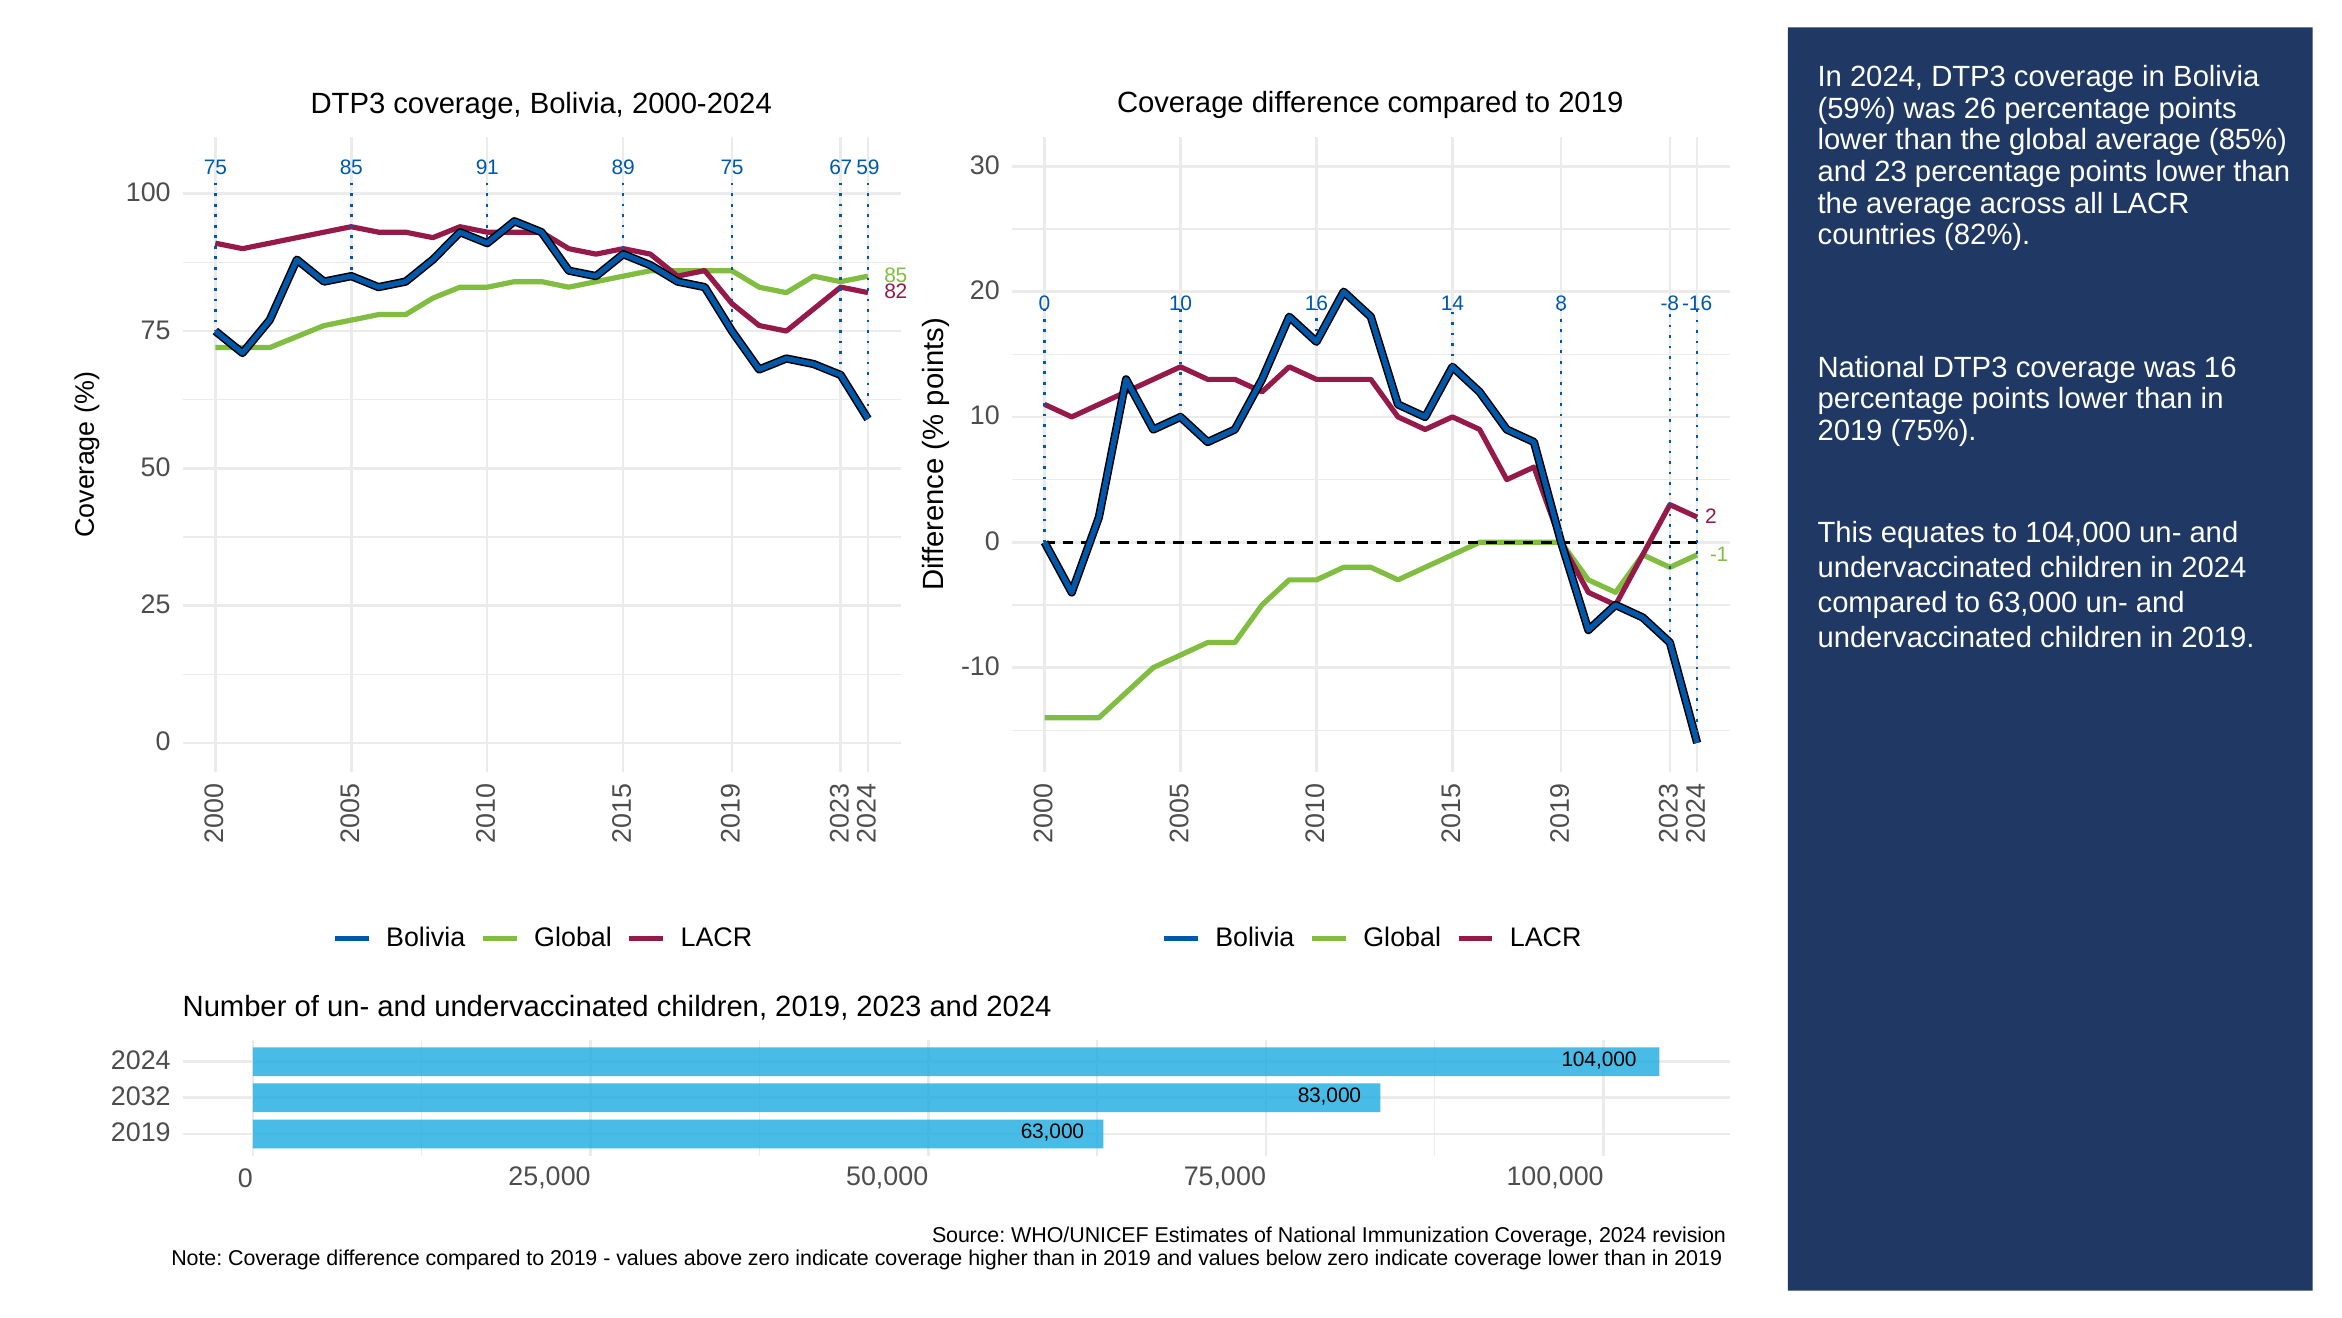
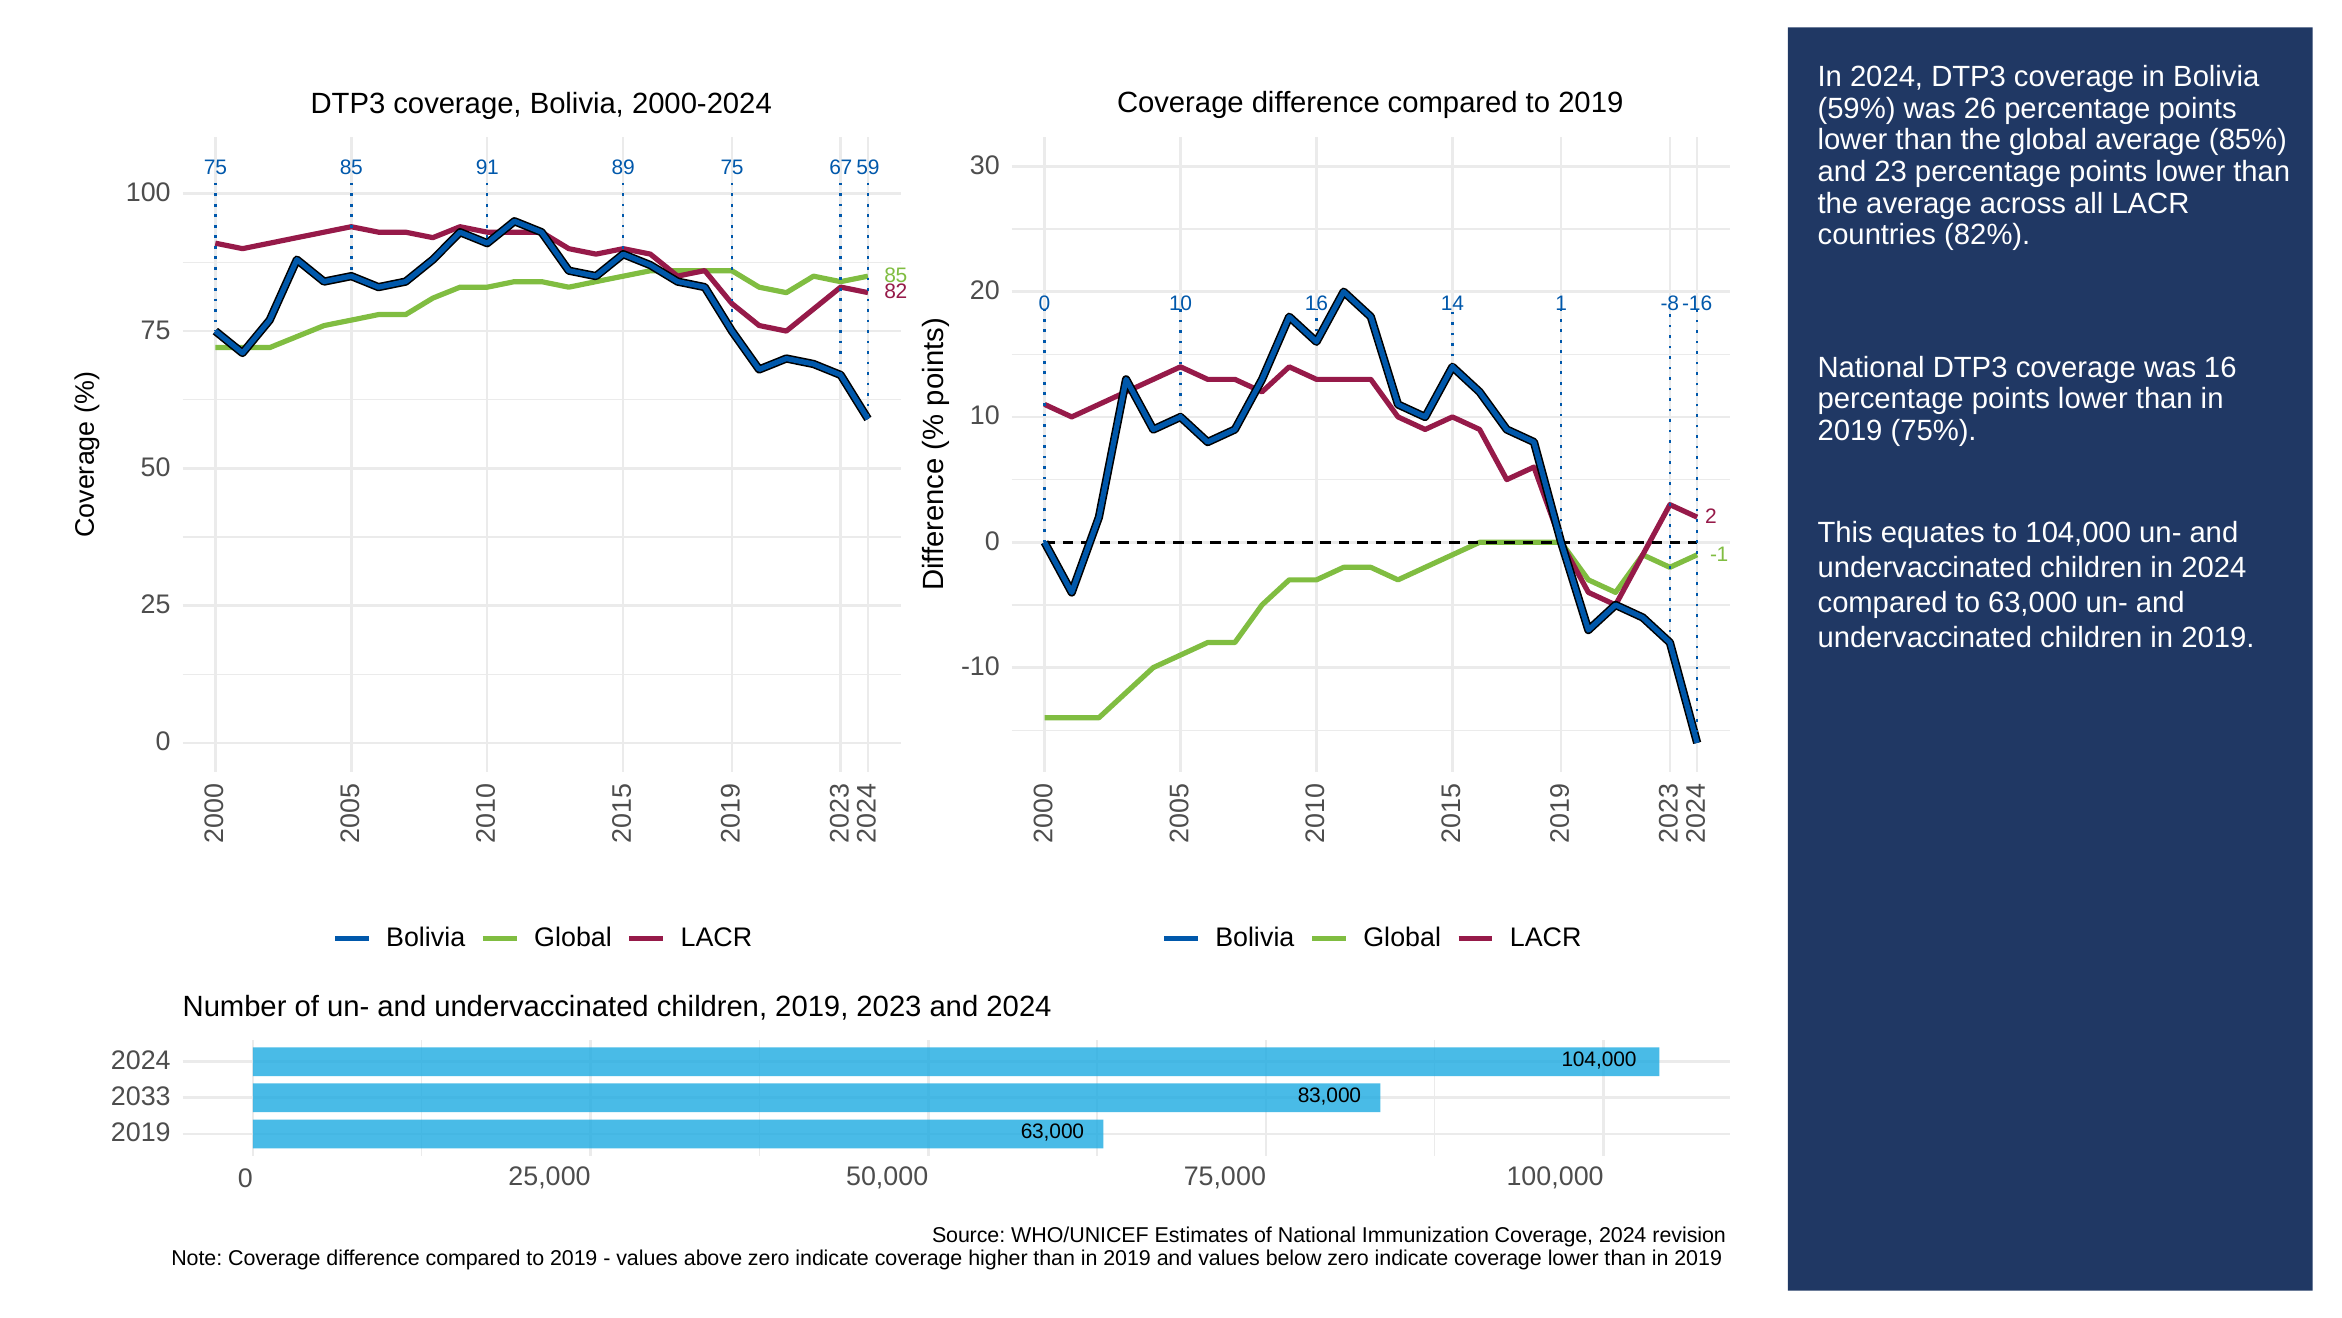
14 8: 8 -> 1
2032: 2032 -> 2033
